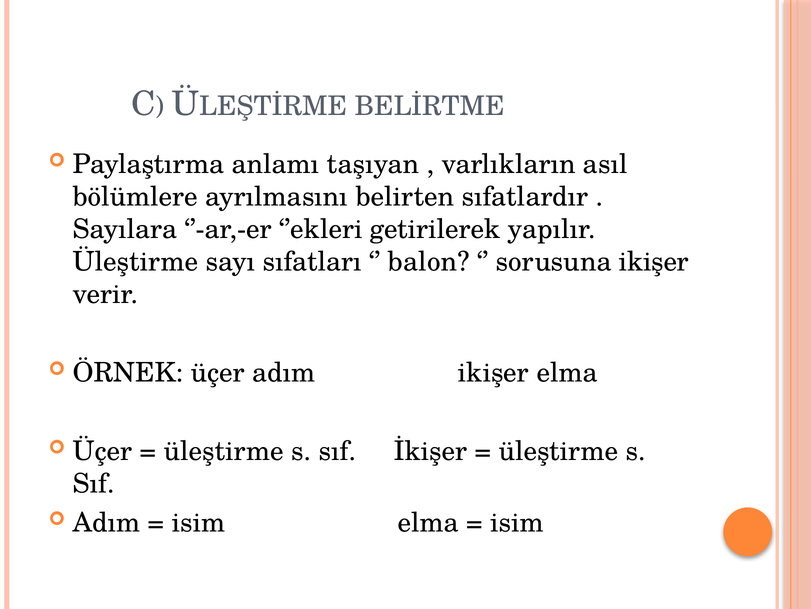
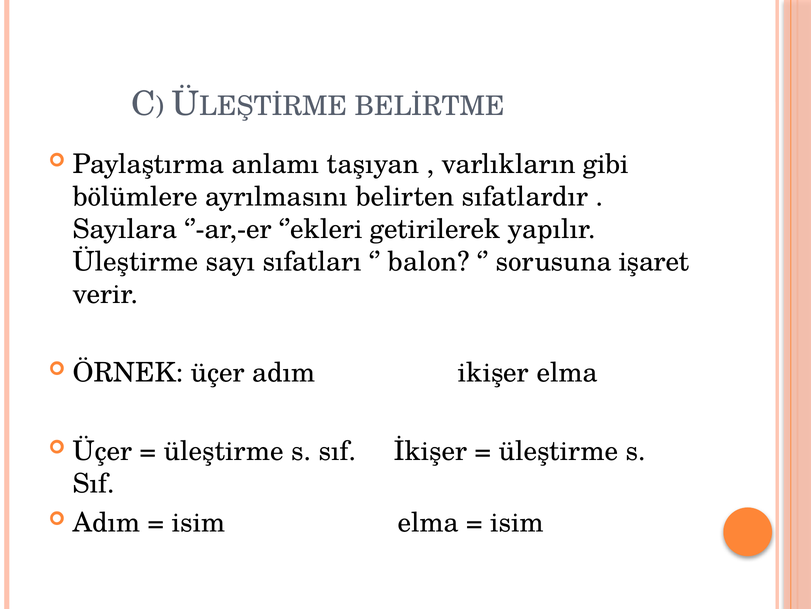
asıl: asıl -> gibi
sorusuna ikişer: ikişer -> işaret
